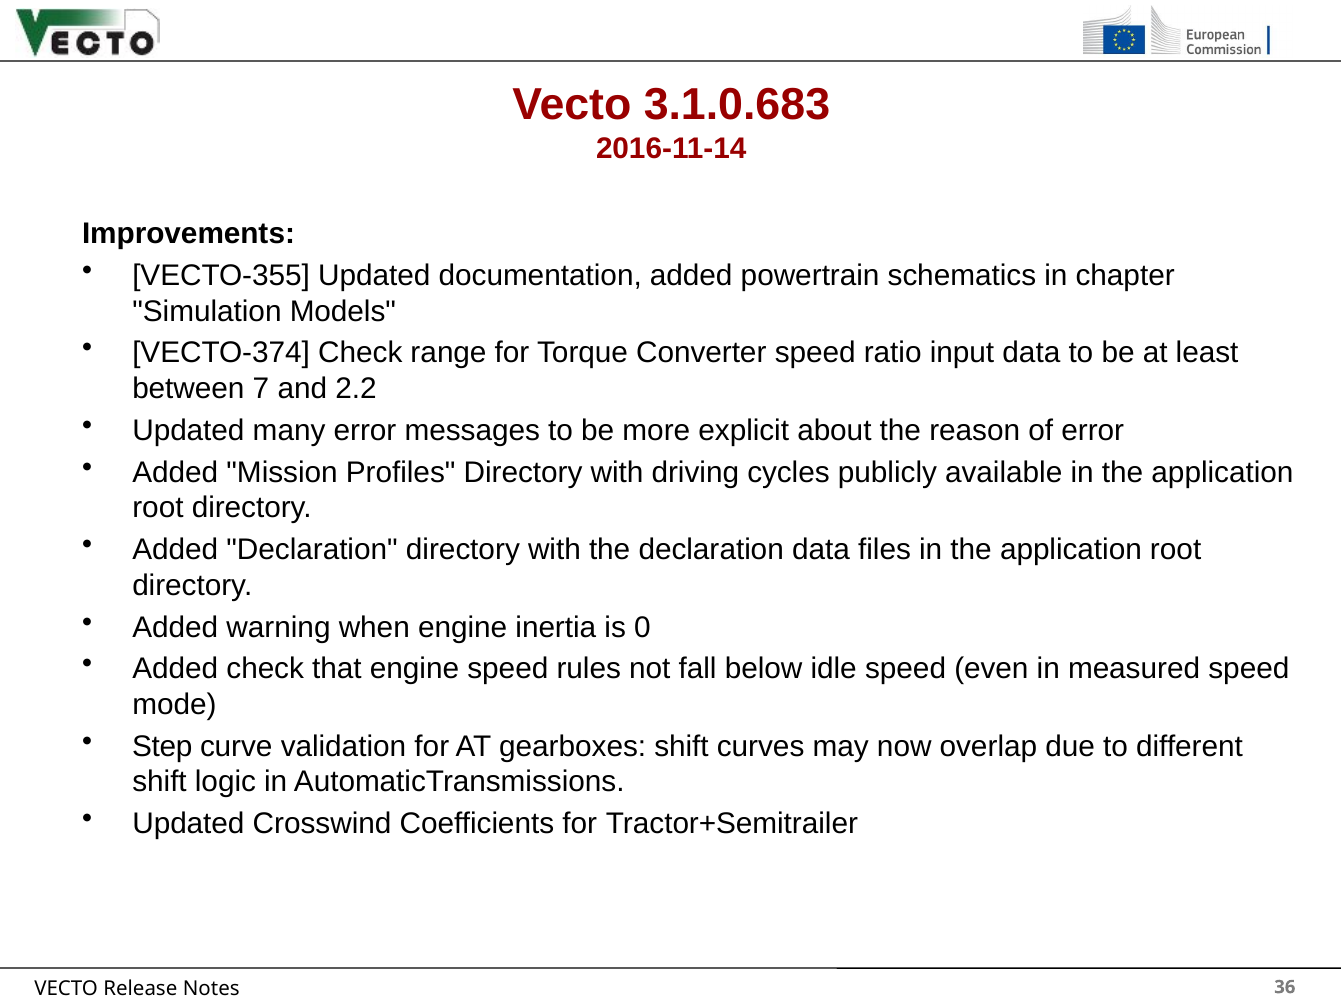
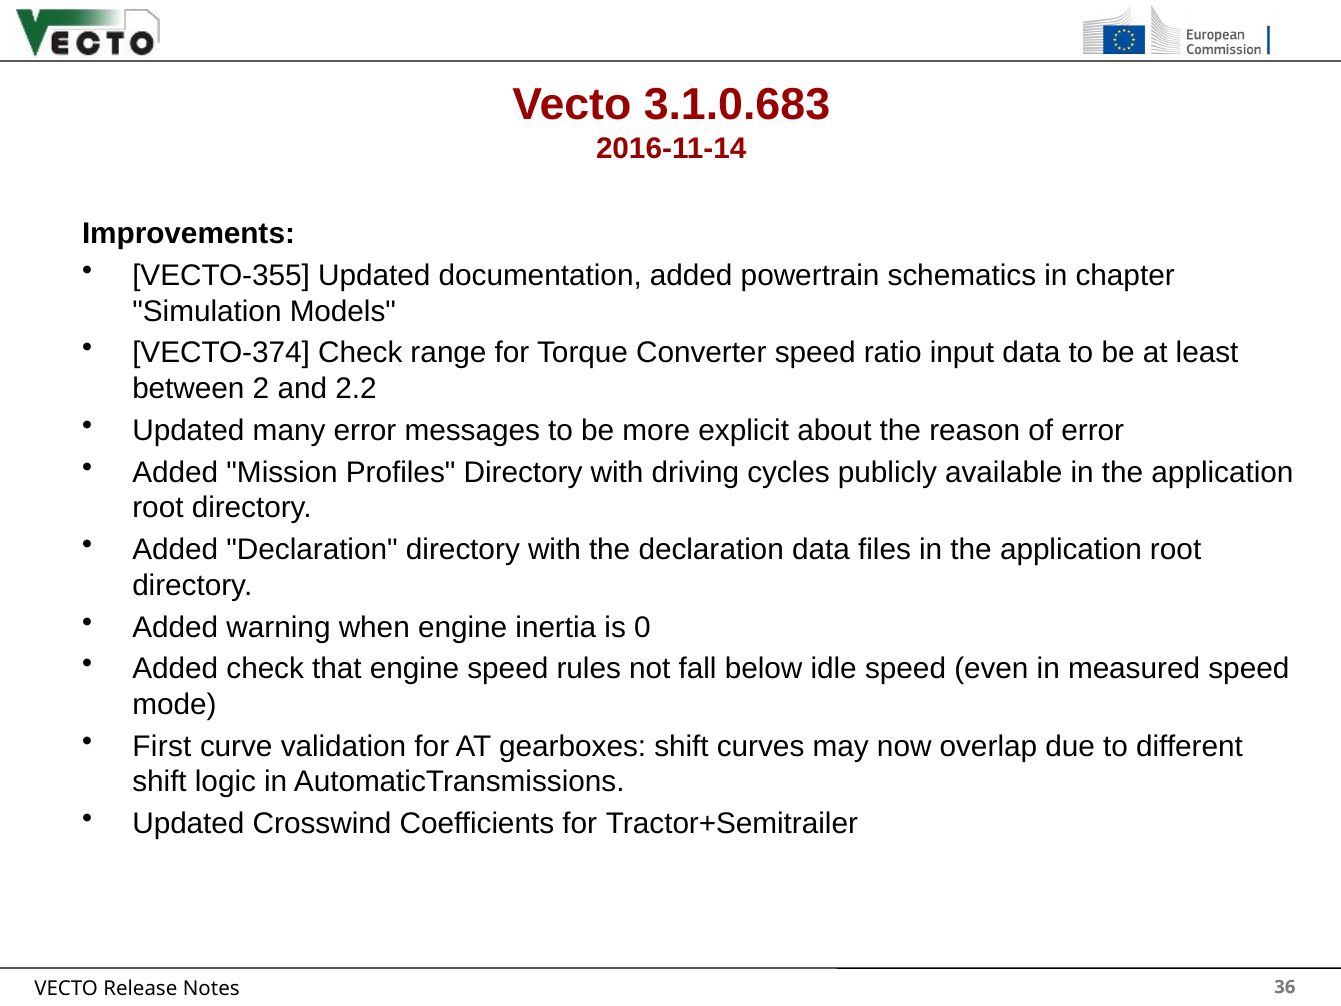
7: 7 -> 2
Step: Step -> First
